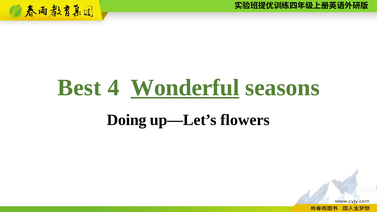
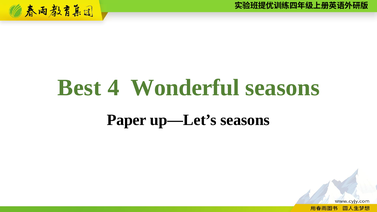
Wonderful underline: present -> none
Doing: Doing -> Paper
up—Let’s flowers: flowers -> seasons
